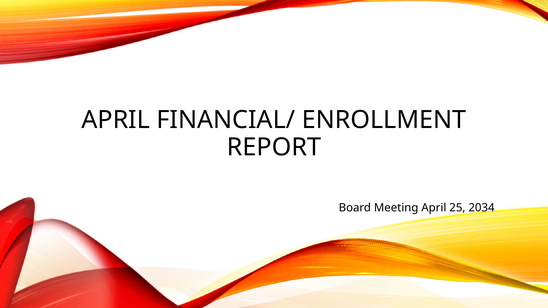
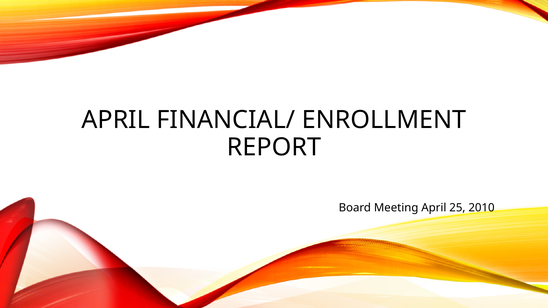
2034: 2034 -> 2010
